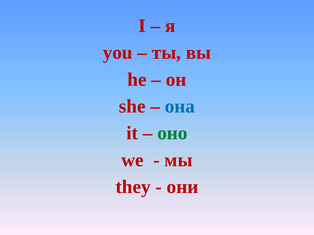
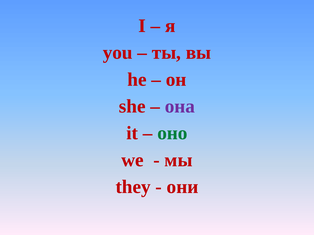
она colour: blue -> purple
